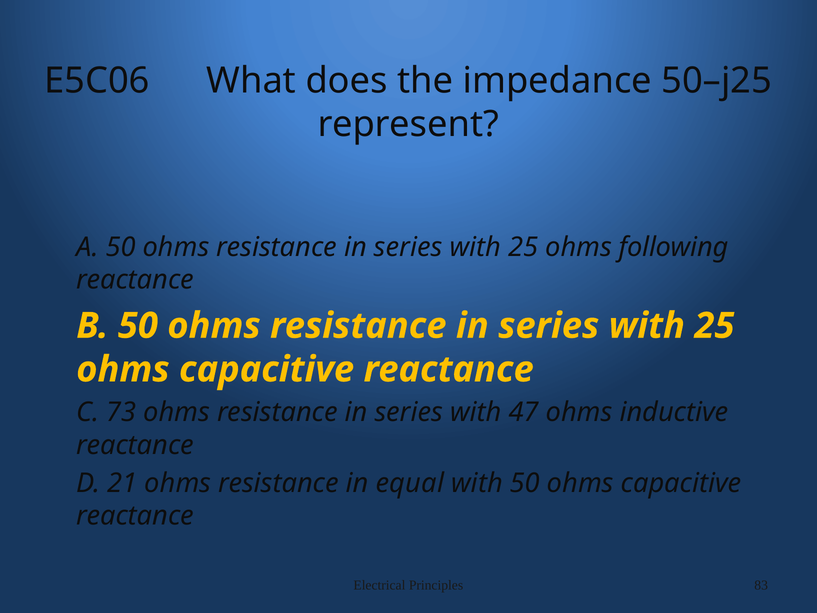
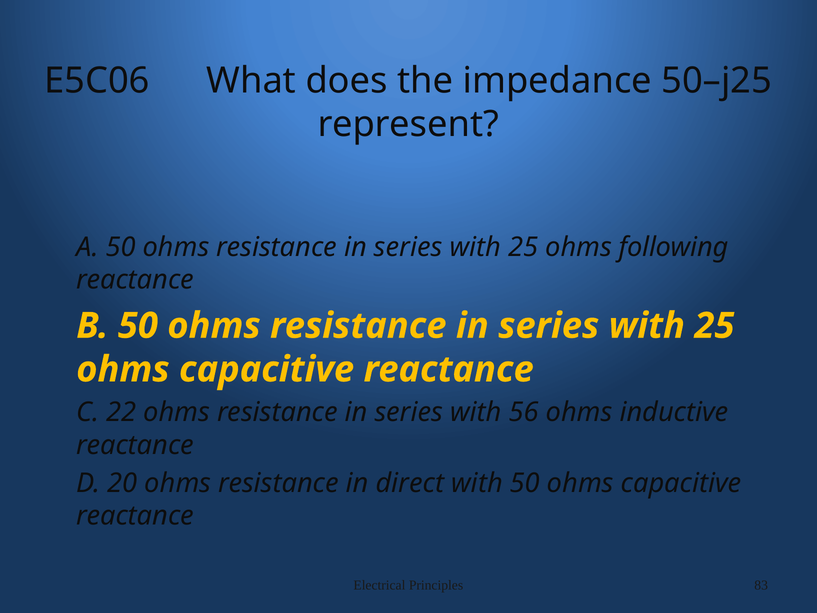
73: 73 -> 22
47: 47 -> 56
21: 21 -> 20
equal: equal -> direct
